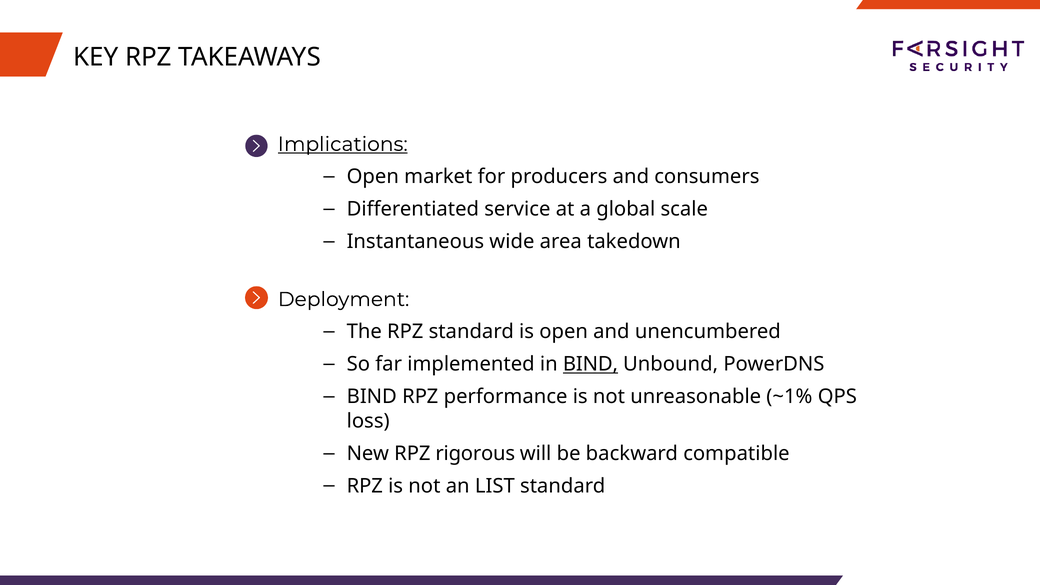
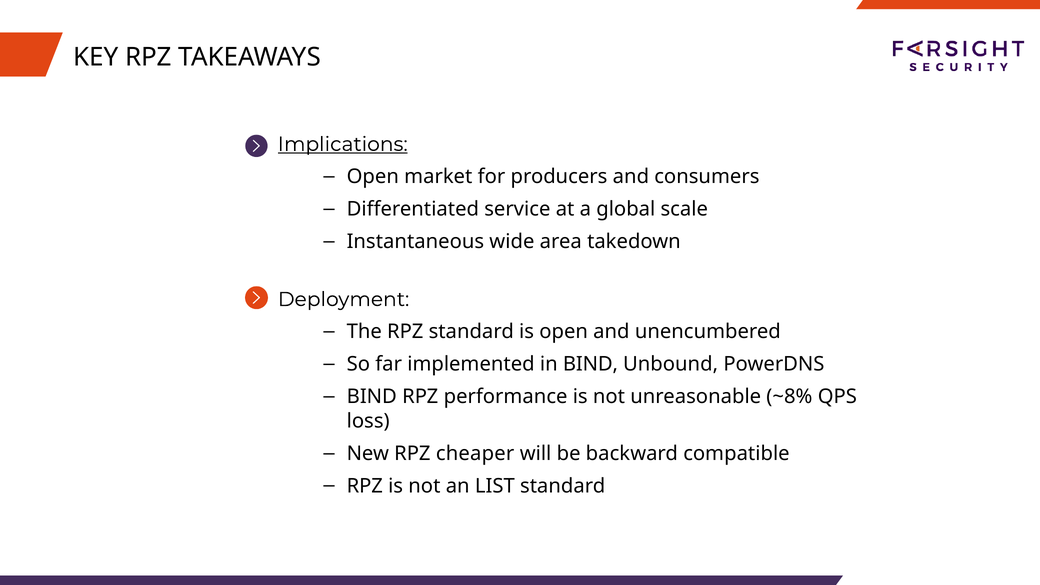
BIND at (590, 364) underline: present -> none
~1%: ~1% -> ~8%
rigorous: rigorous -> cheaper
